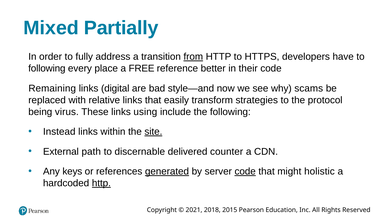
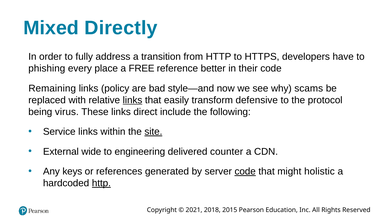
Partially: Partially -> Directly
from underline: present -> none
following at (47, 68): following -> phishing
digital: digital -> policy
links at (133, 100) underline: none -> present
strategies: strategies -> defensive
using: using -> direct
Instead: Instead -> Service
path: path -> wide
discernable: discernable -> engineering
generated underline: present -> none
